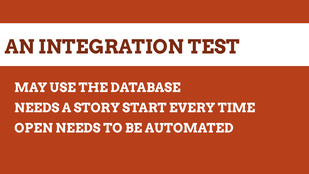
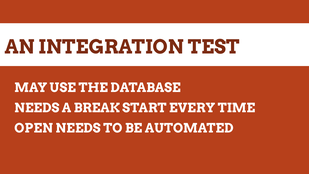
STORY: STORY -> BREAK
